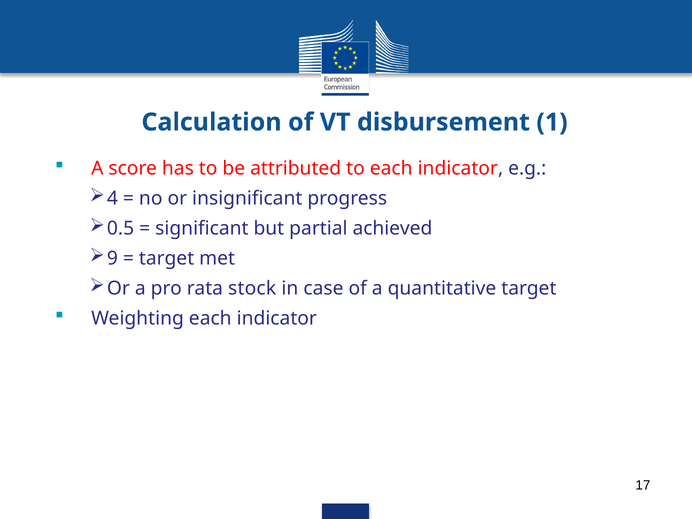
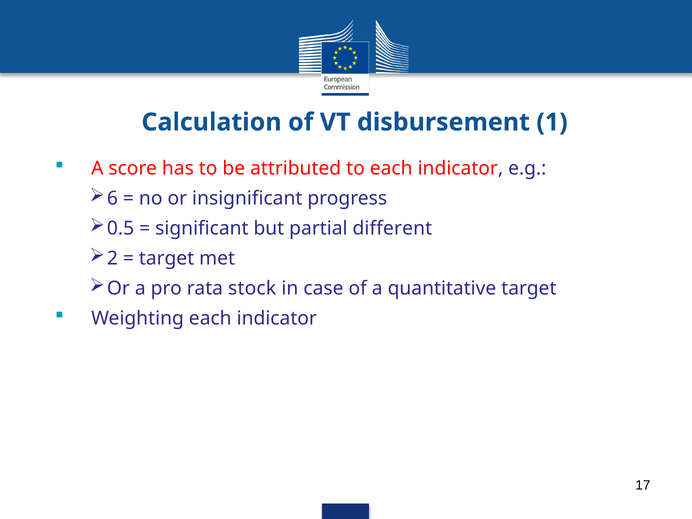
4: 4 -> 6
achieved: achieved -> different
9: 9 -> 2
